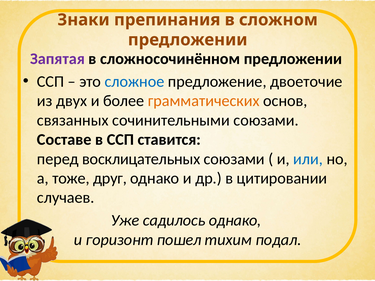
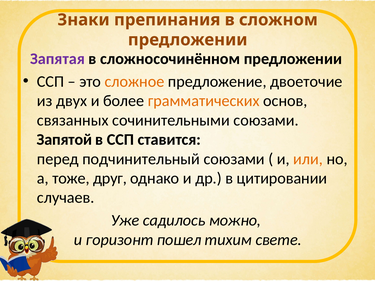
сложное colour: blue -> orange
Составе: Составе -> Запятой
восклицательных: восклицательных -> подчинительный
или colour: blue -> orange
садилось однако: однако -> можно
подал: подал -> свете
